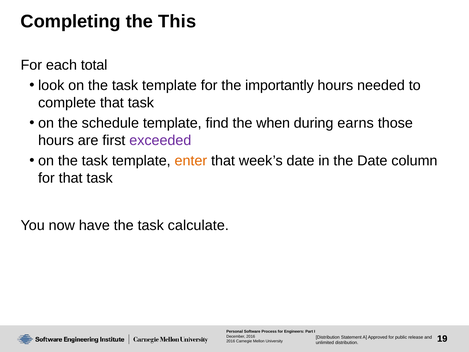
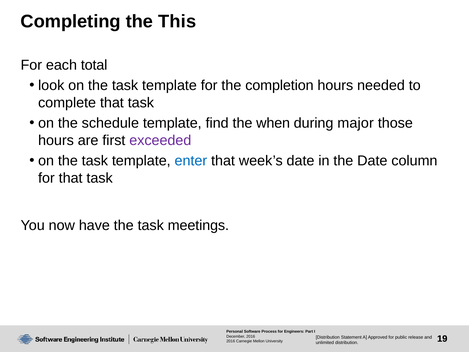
importantly: importantly -> completion
earns: earns -> major
enter colour: orange -> blue
calculate: calculate -> meetings
